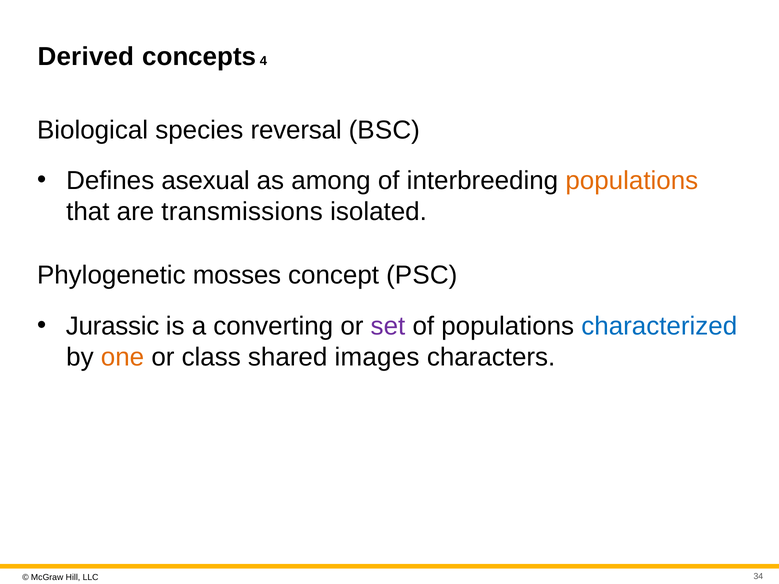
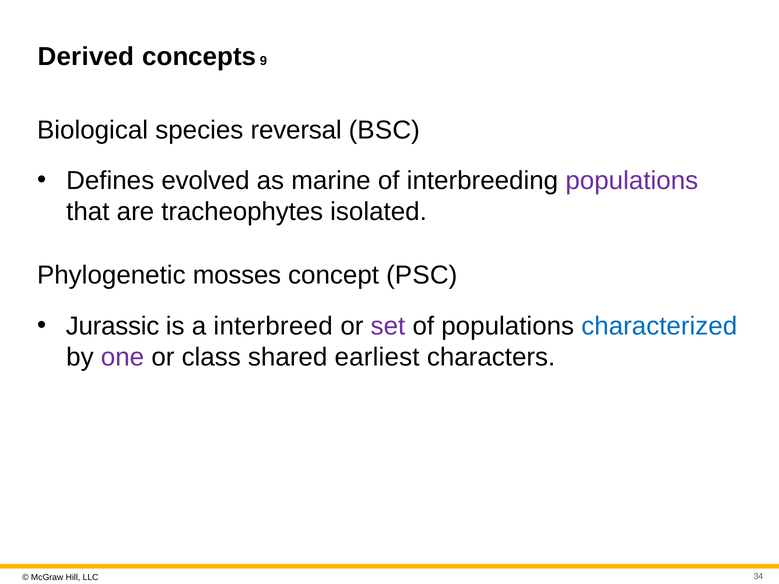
4: 4 -> 9
asexual: asexual -> evolved
among: among -> marine
populations at (632, 181) colour: orange -> purple
transmissions: transmissions -> tracheophytes
converting: converting -> interbreed
one colour: orange -> purple
images: images -> earliest
